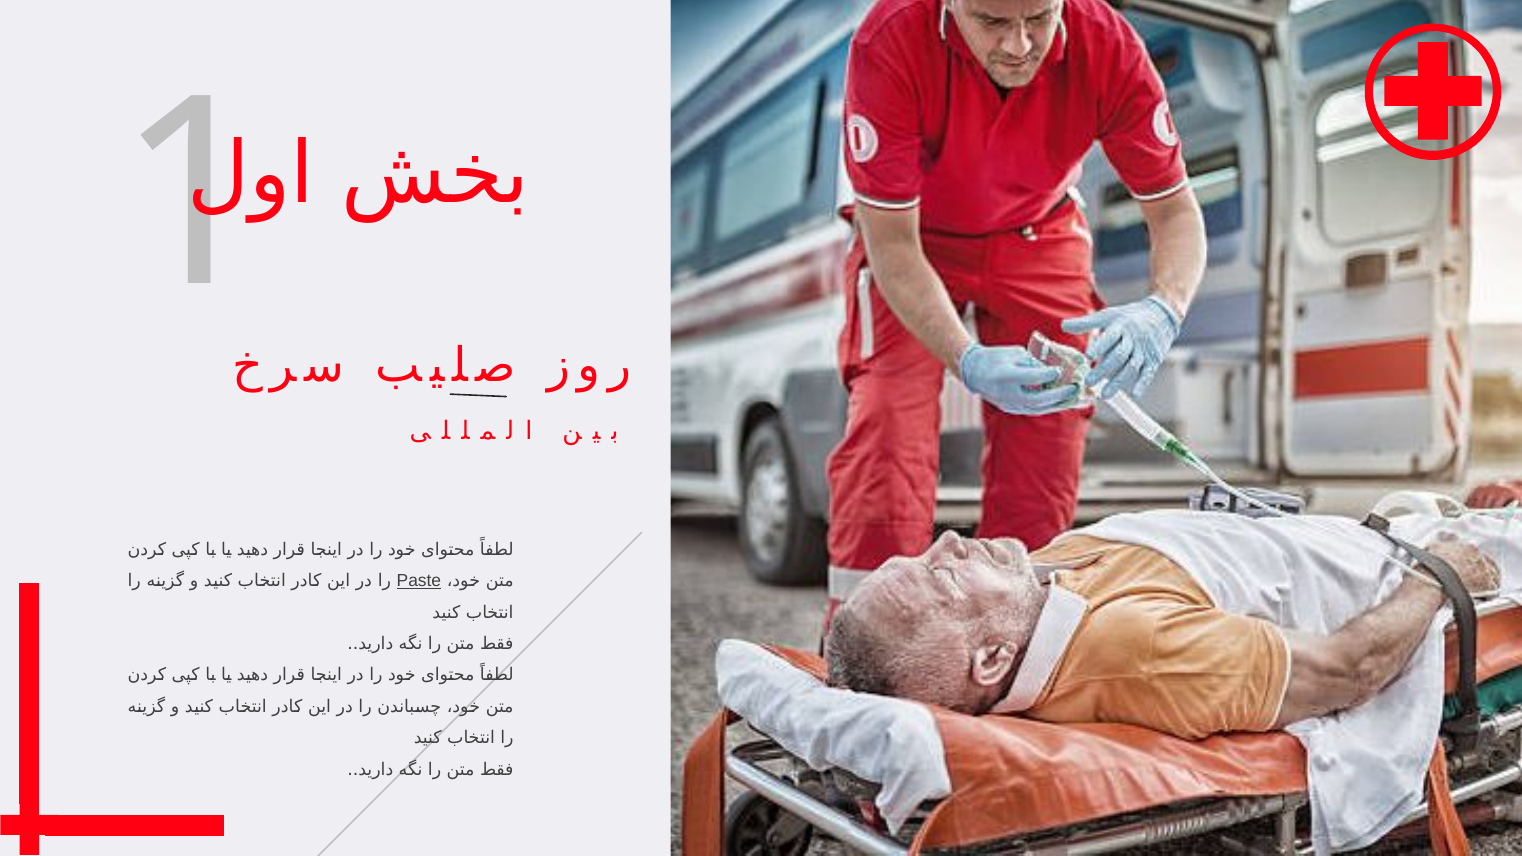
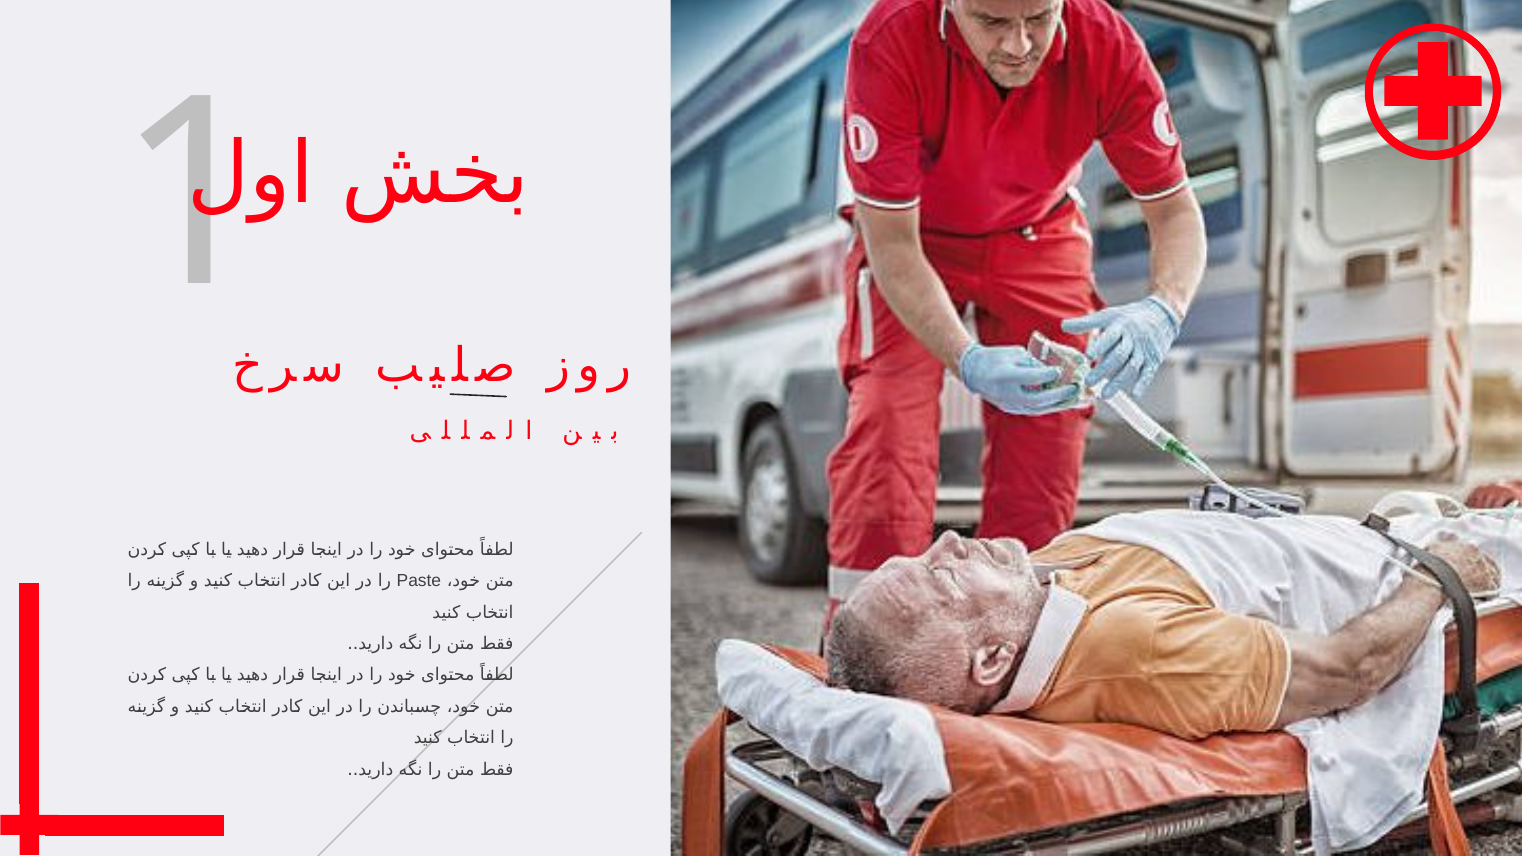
Paste underline: present -> none
